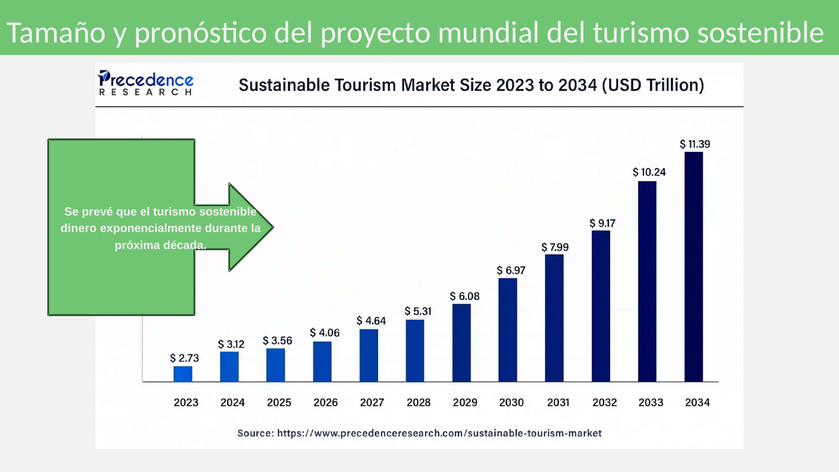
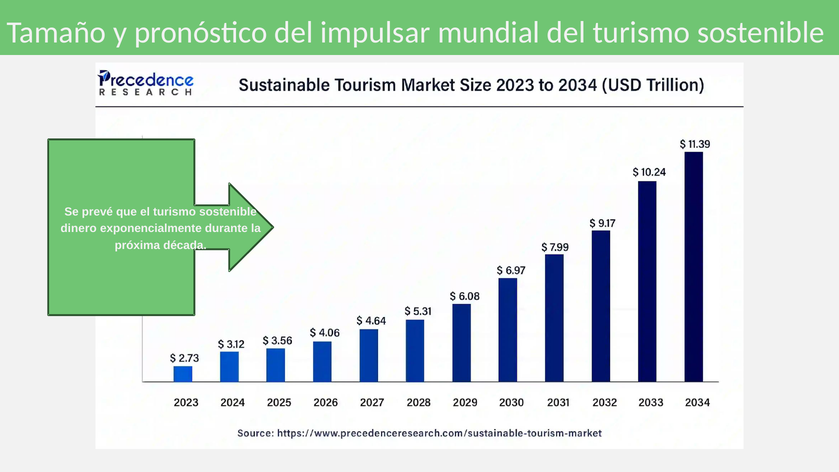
proyecto: proyecto -> impulsar
